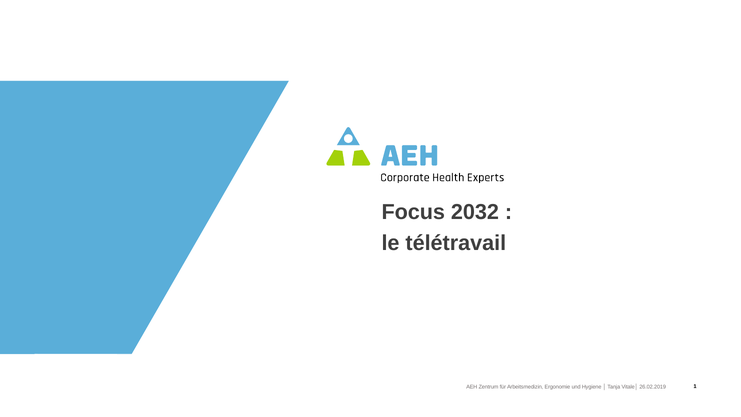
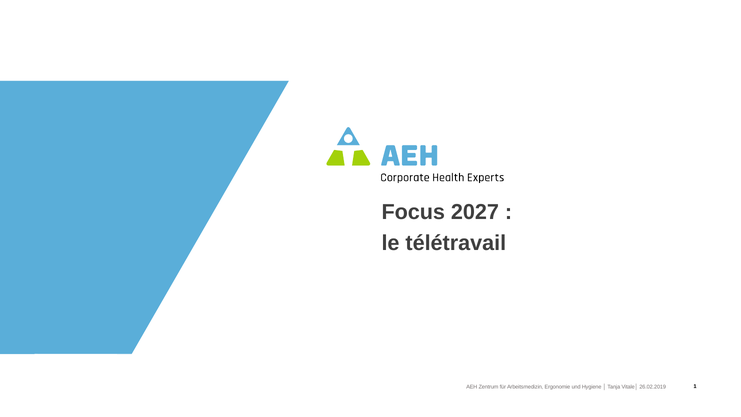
2032: 2032 -> 2027
